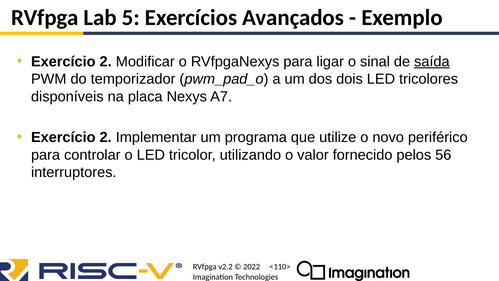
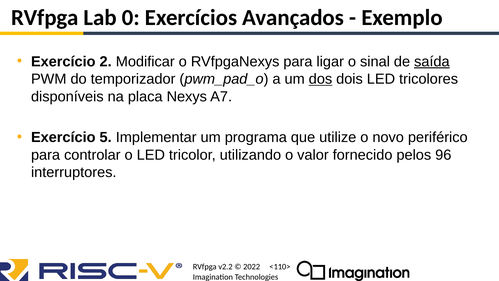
5: 5 -> 0
dos underline: none -> present
2 at (106, 137): 2 -> 5
56: 56 -> 96
